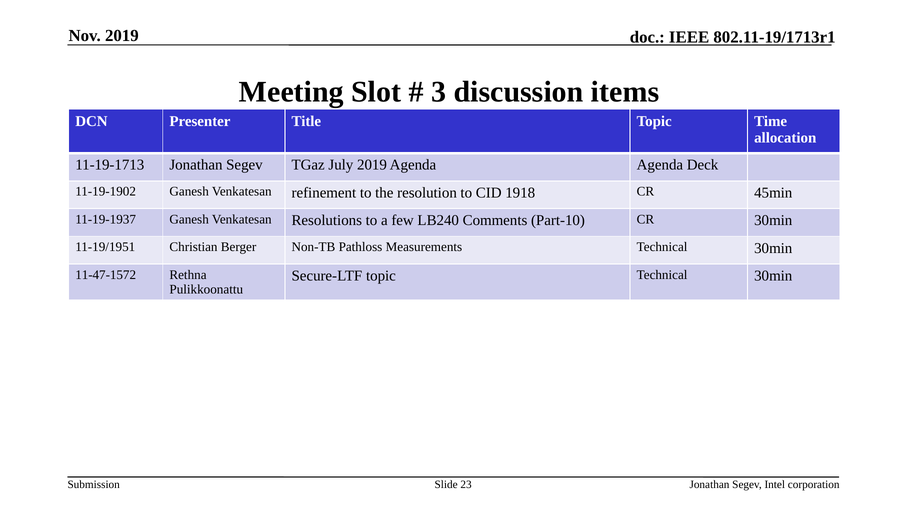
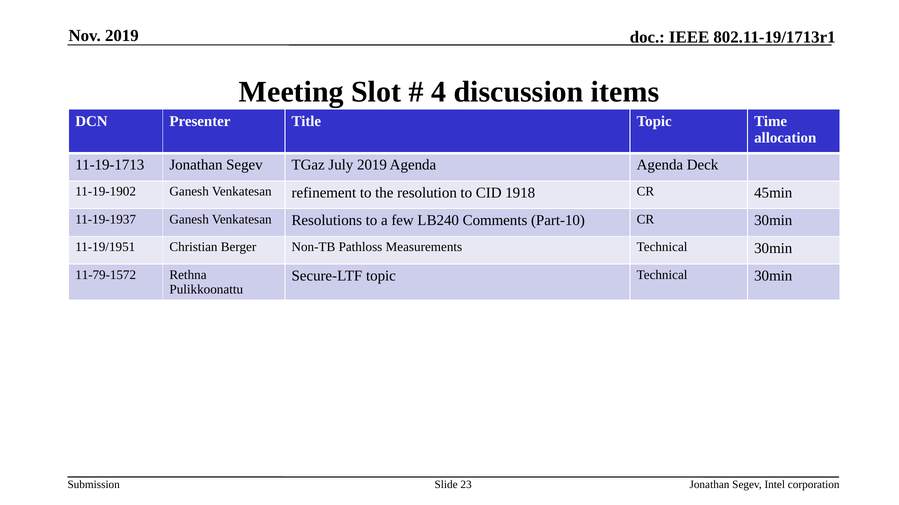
3: 3 -> 4
11-47-1572: 11-47-1572 -> 11-79-1572
